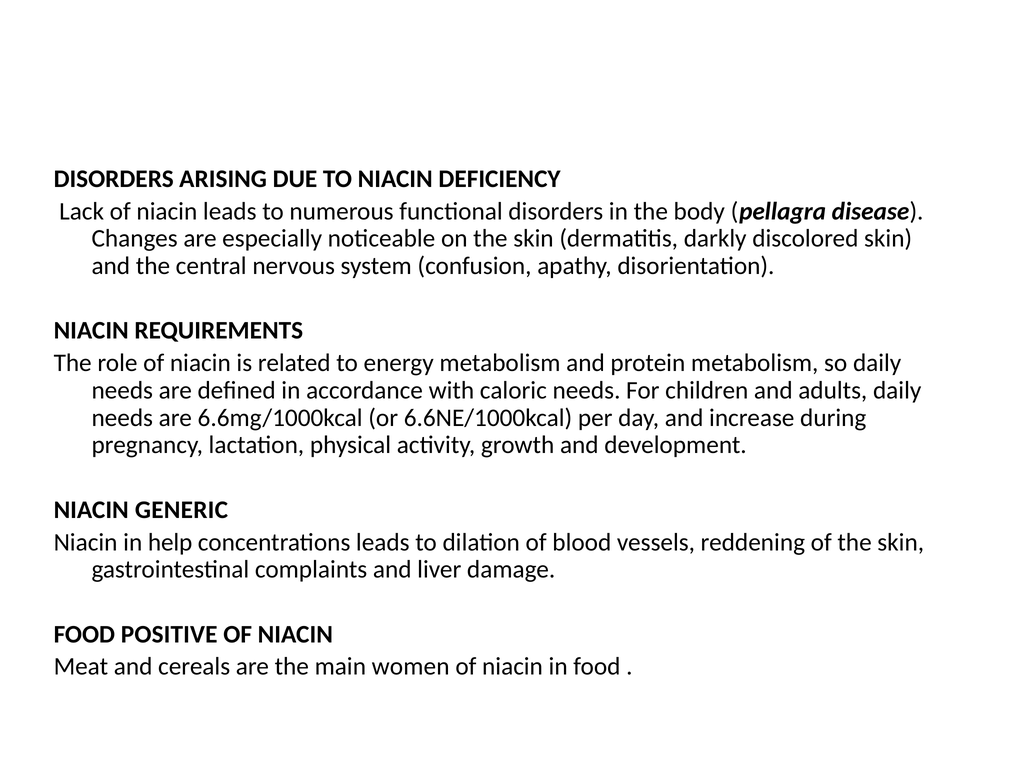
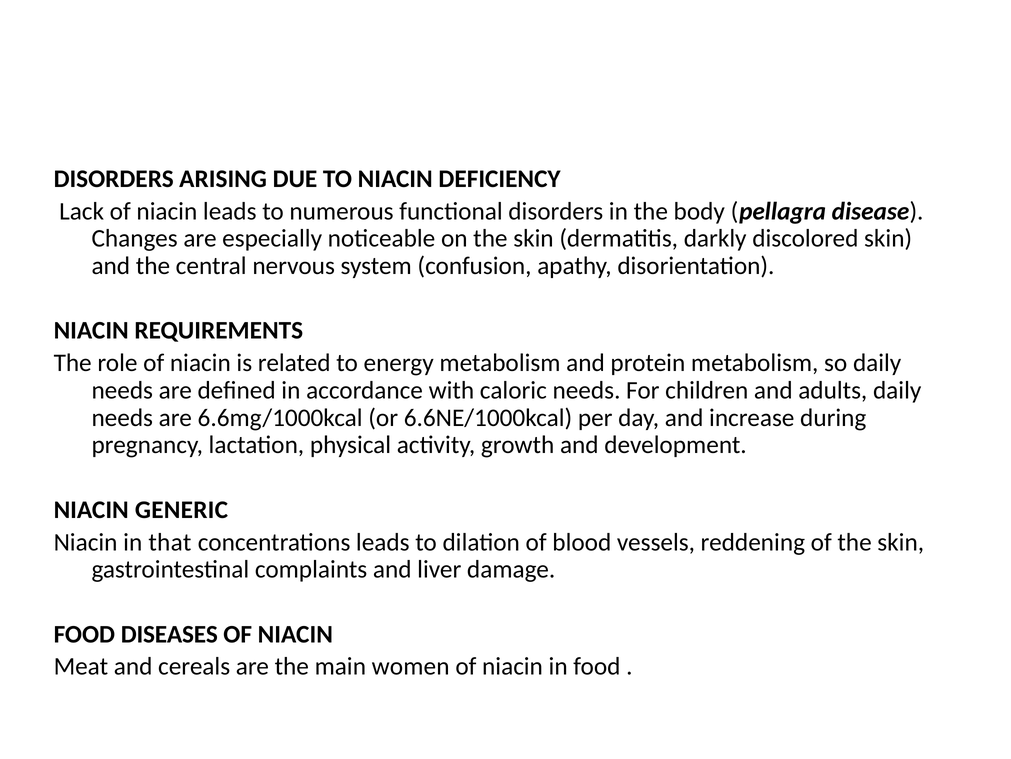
help: help -> that
POSITIVE: POSITIVE -> DISEASES
